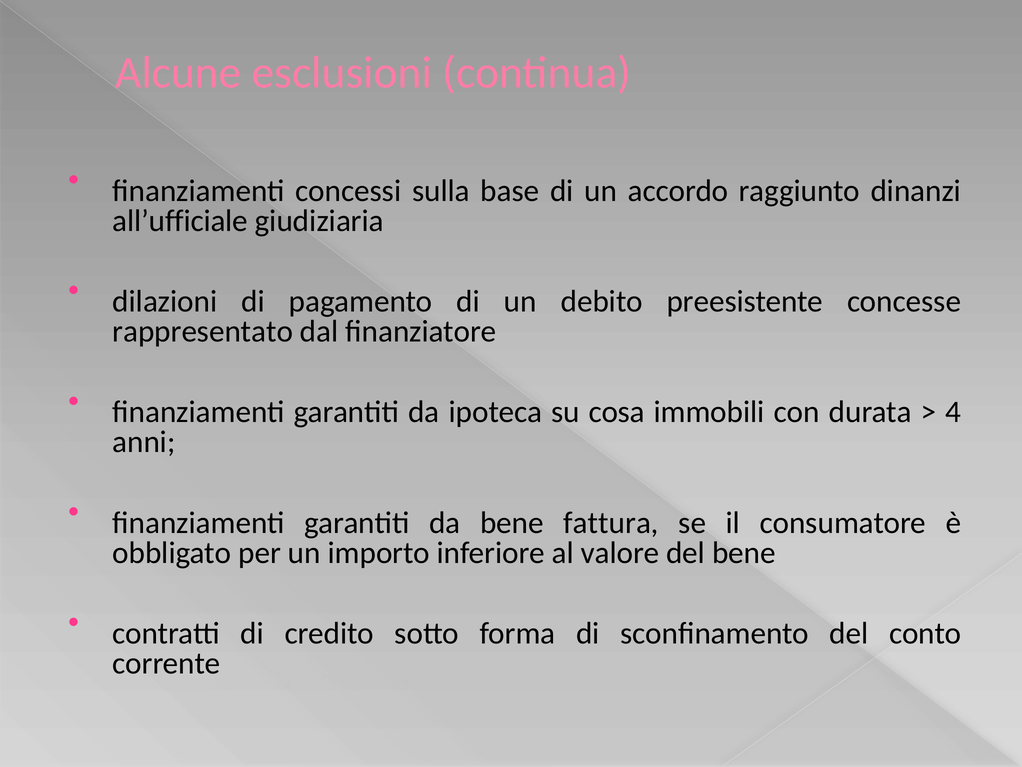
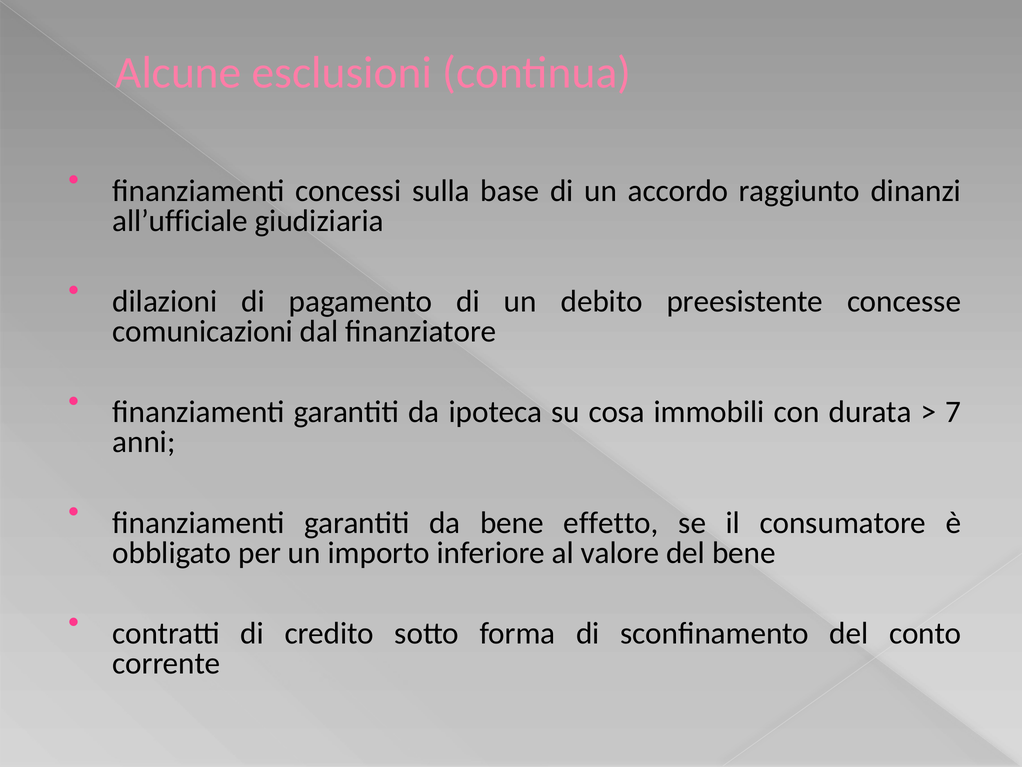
rappresentato: rappresentato -> comunicazioni
4: 4 -> 7
fattura: fattura -> effetto
